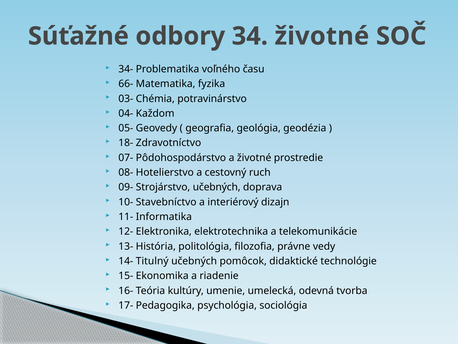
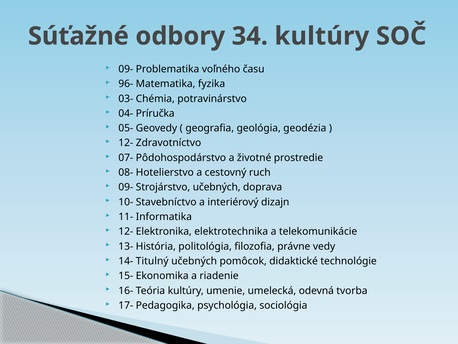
34 životné: životné -> kultúry
34- at (126, 69): 34- -> 09-
66-: 66- -> 96-
Každom: Každom -> Príručka
18- at (126, 143): 18- -> 12-
